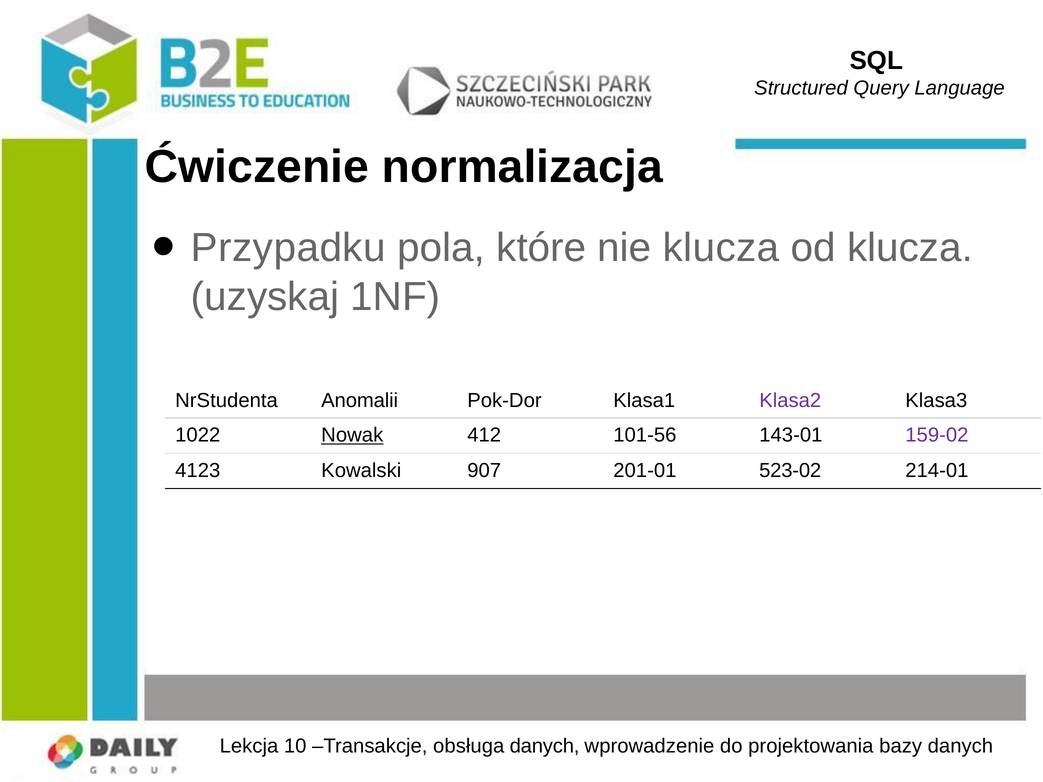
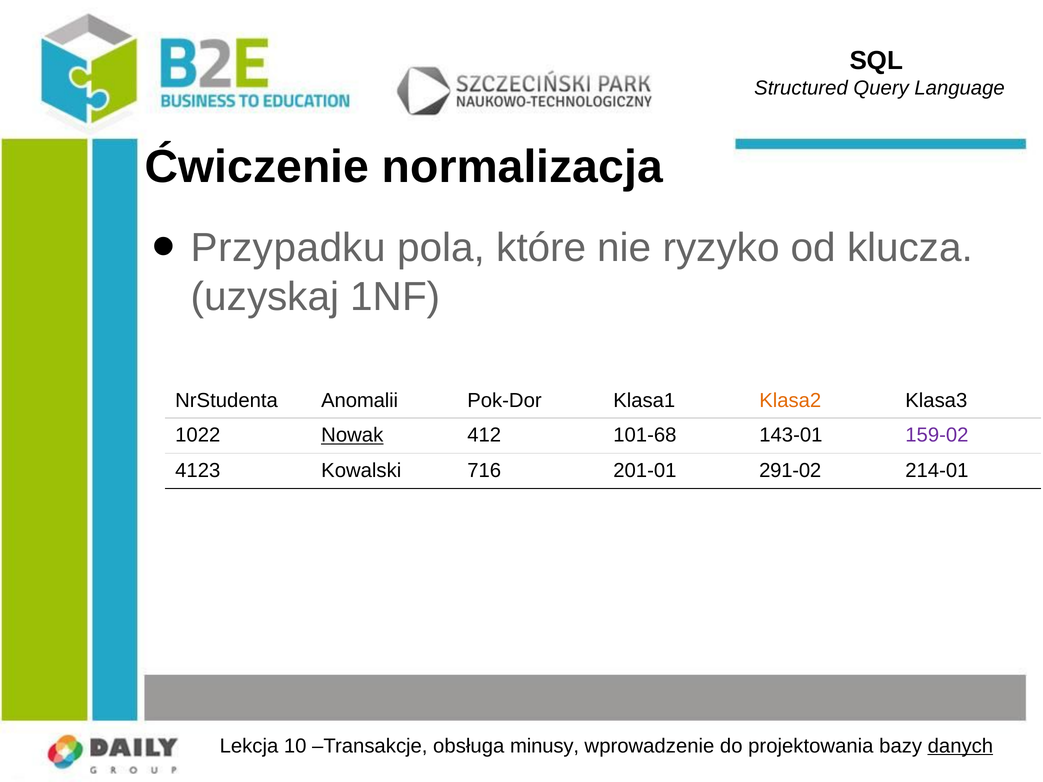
nie klucza: klucza -> ryzyko
Klasa2 colour: purple -> orange
101-56: 101-56 -> 101-68
907: 907 -> 716
523-02: 523-02 -> 291-02
obsługa danych: danych -> minusy
danych at (960, 746) underline: none -> present
